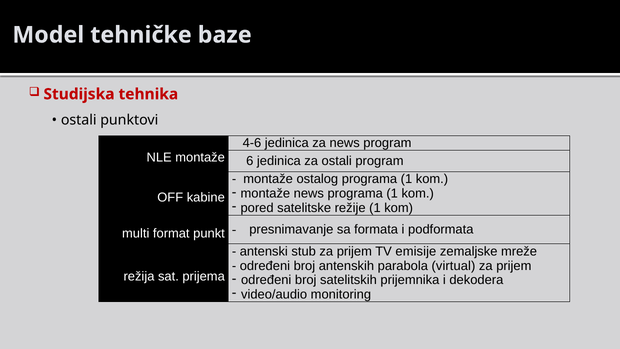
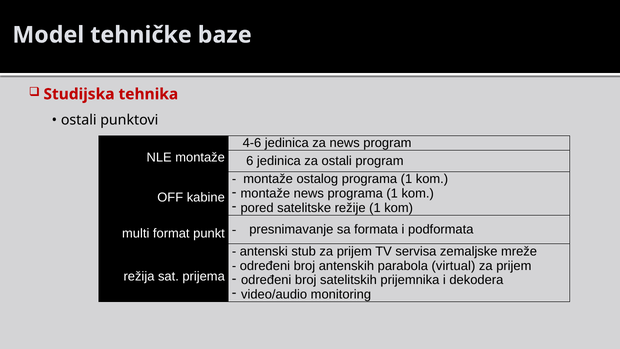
emisije: emisije -> servisa
